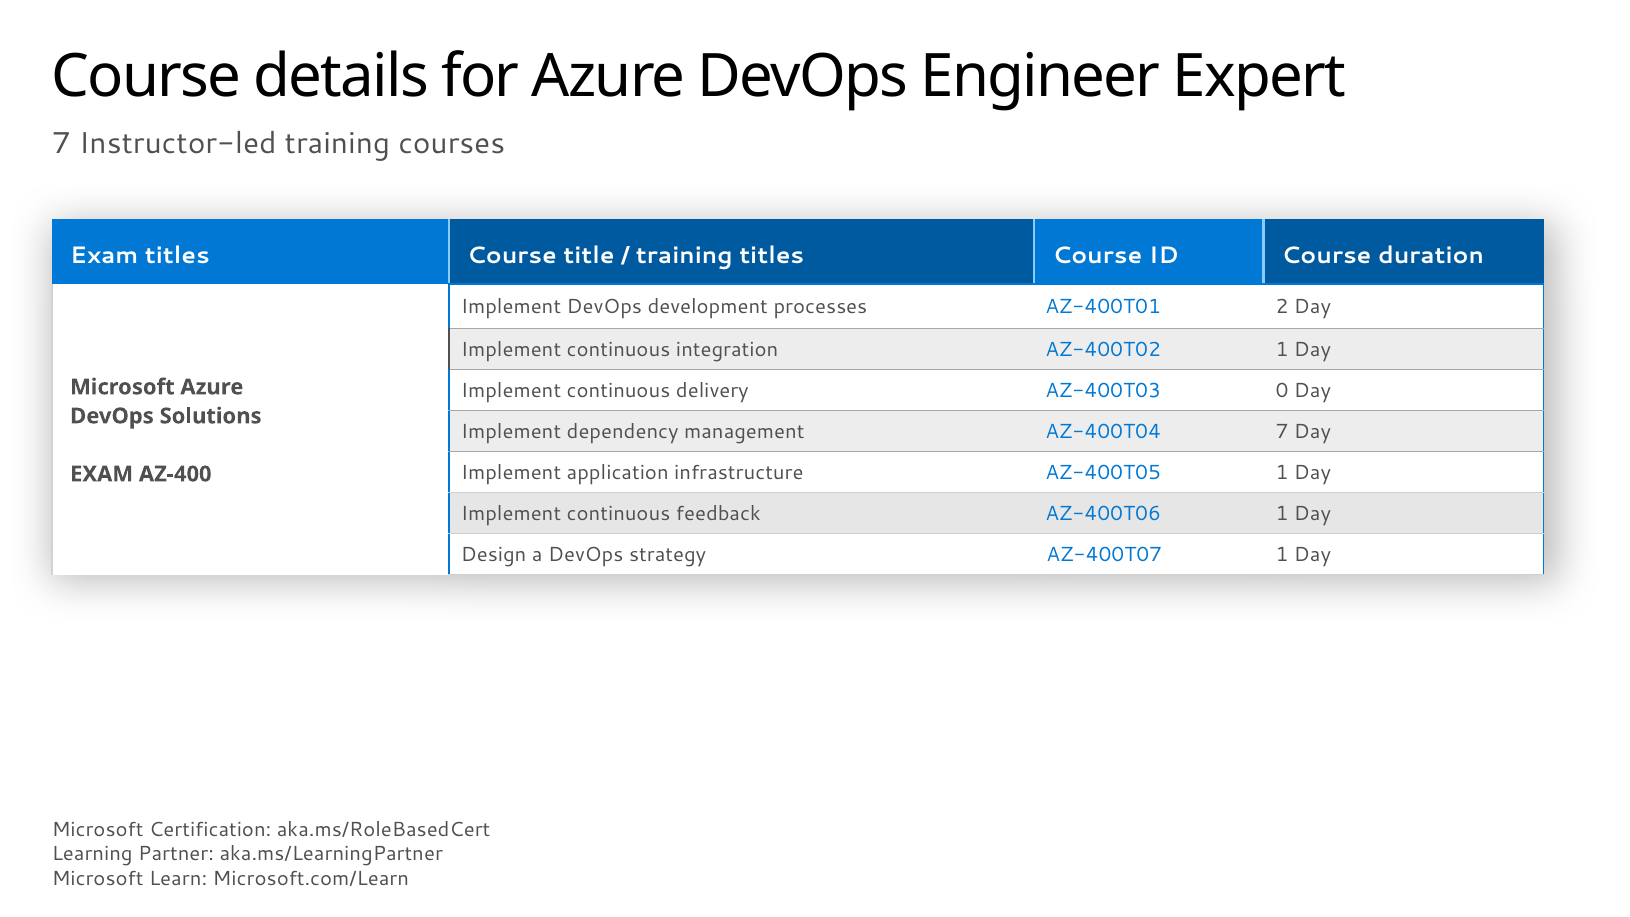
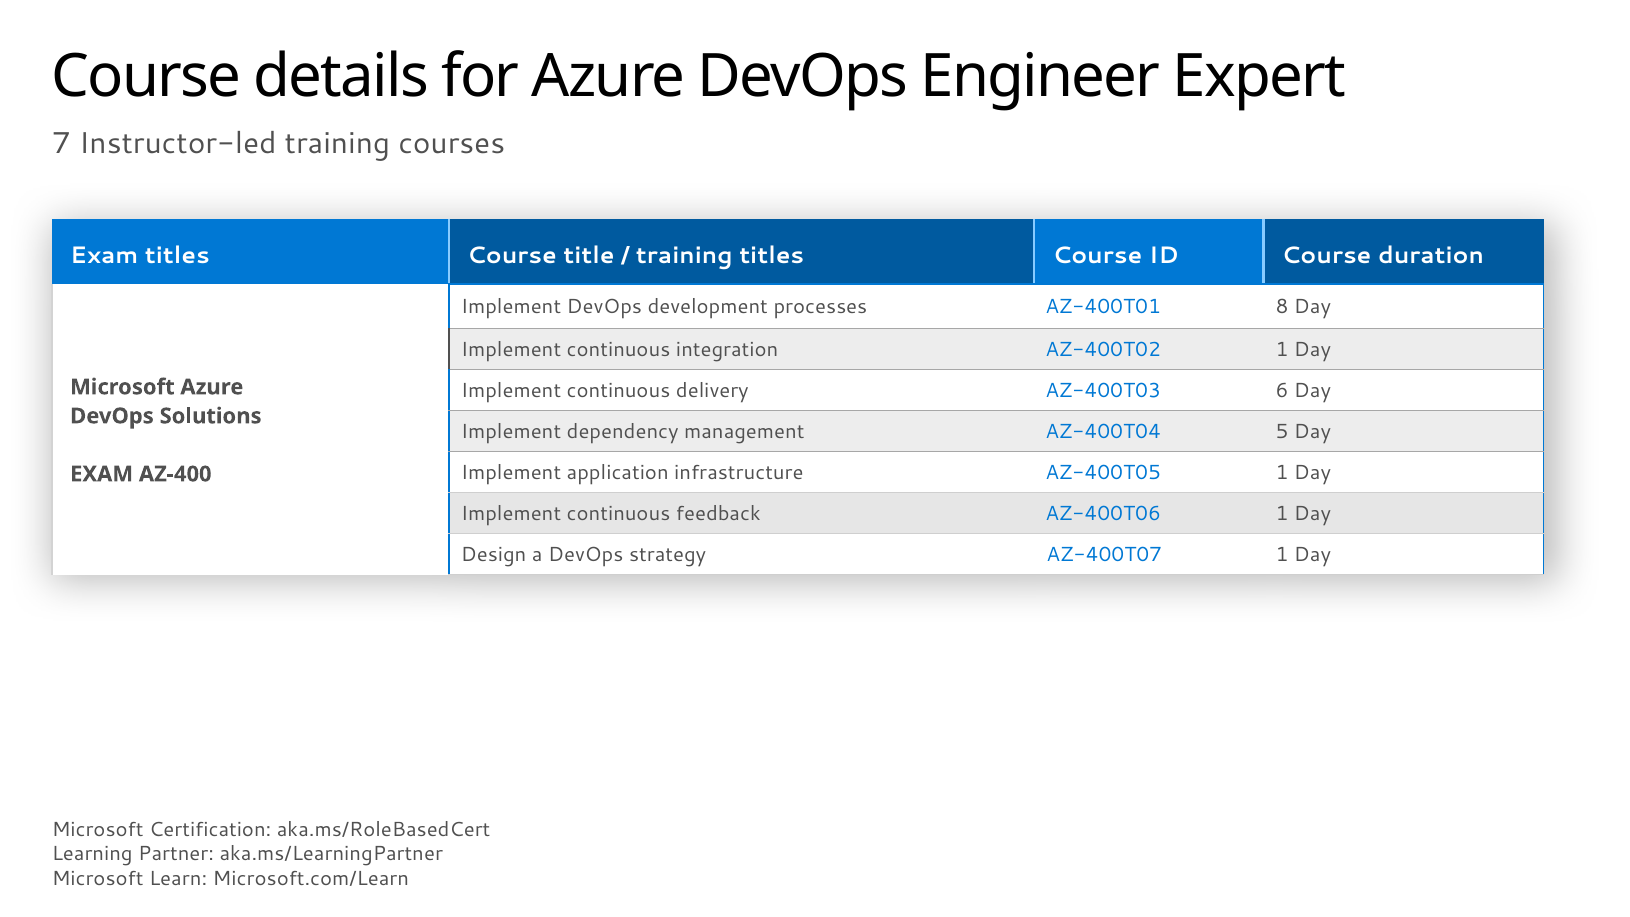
2: 2 -> 8
0: 0 -> 6
AZ-400T04 7: 7 -> 5
